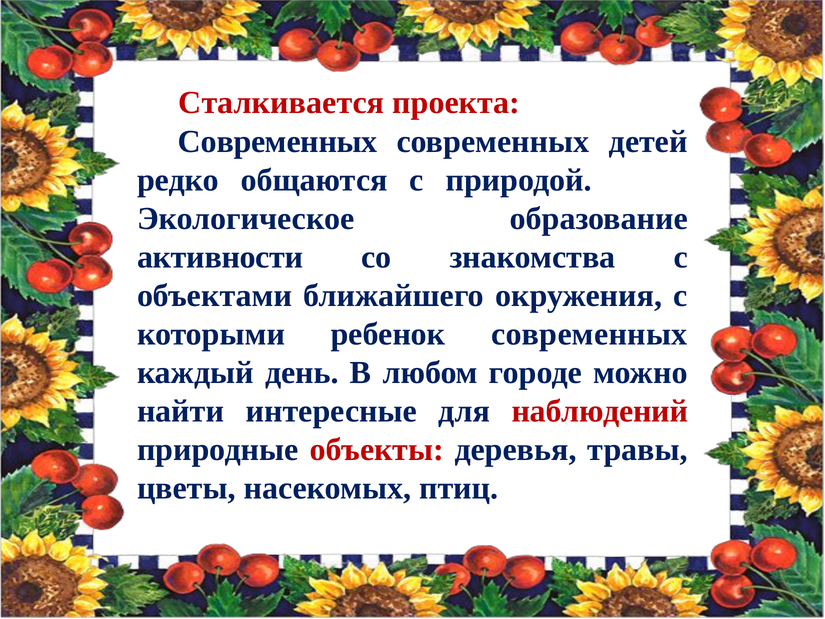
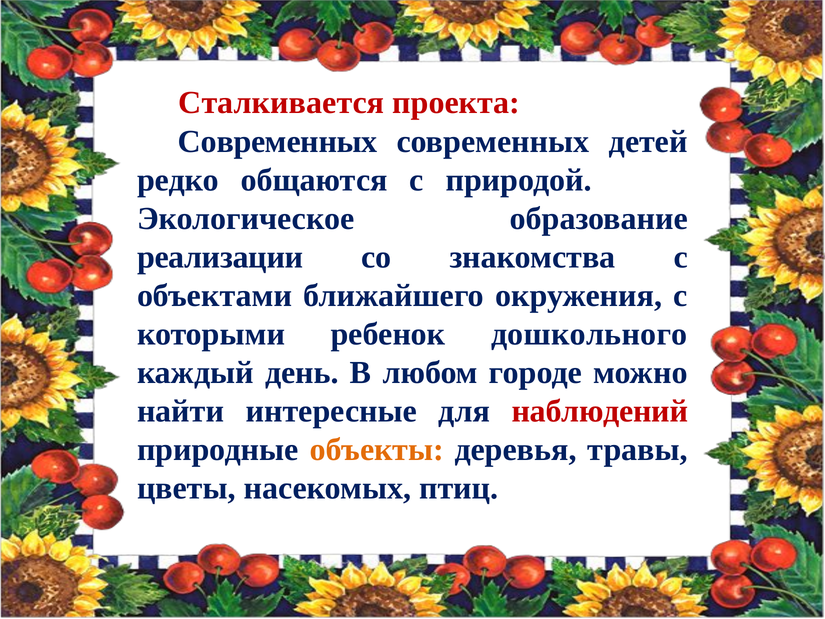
активности: активности -> реализации
ребенок современных: современных -> дошкольного
объекты colour: red -> orange
